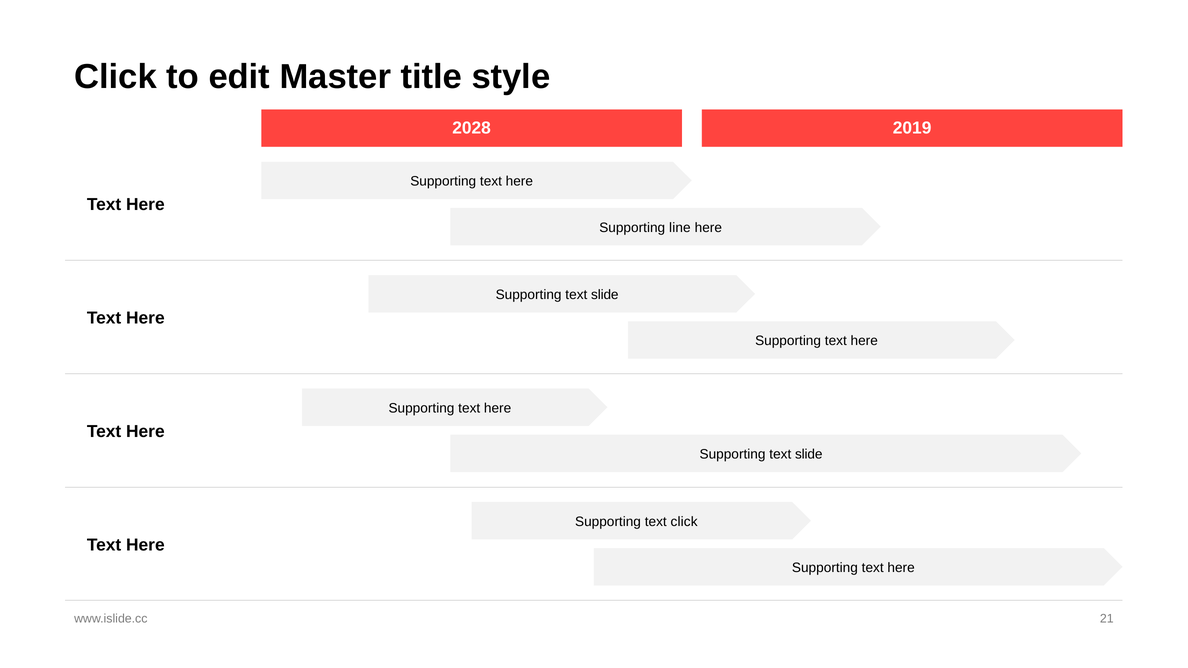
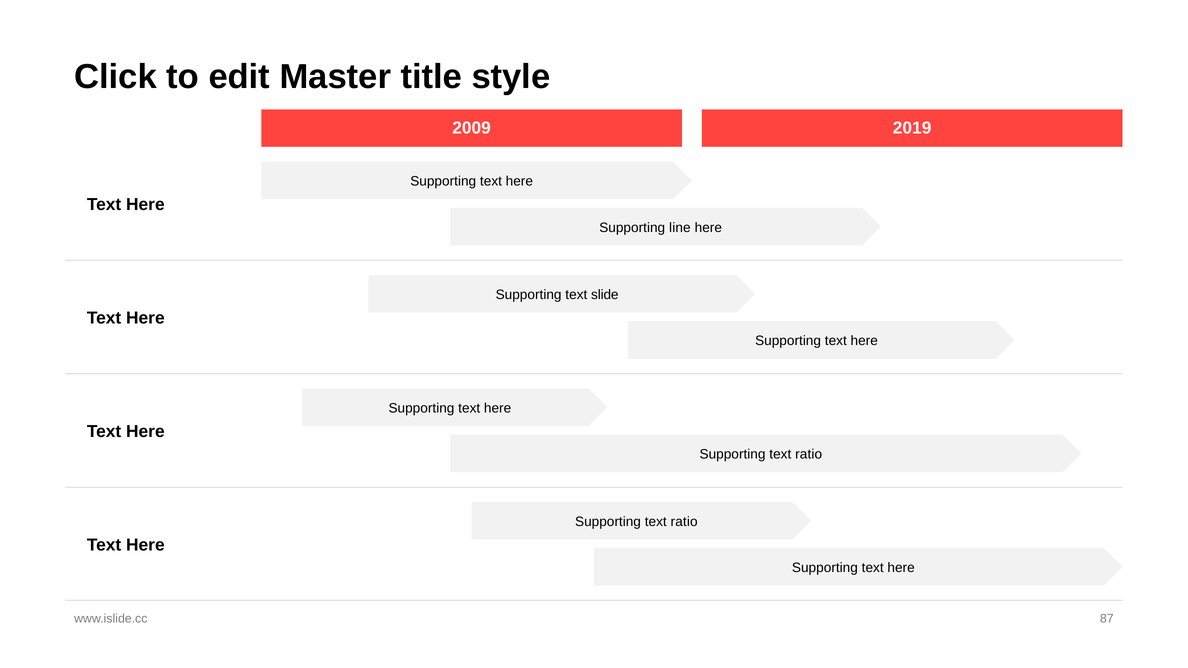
2028: 2028 -> 2009
slide at (809, 455): slide -> ratio
click at (684, 522): click -> ratio
21: 21 -> 87
